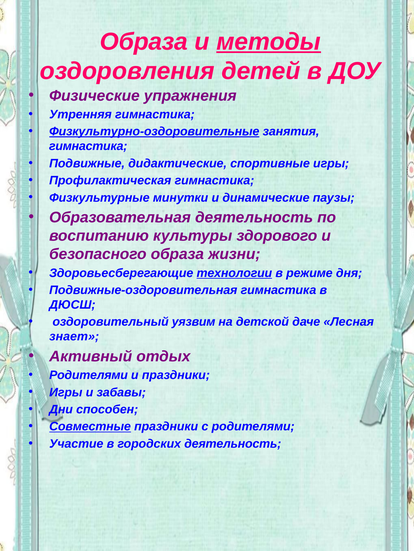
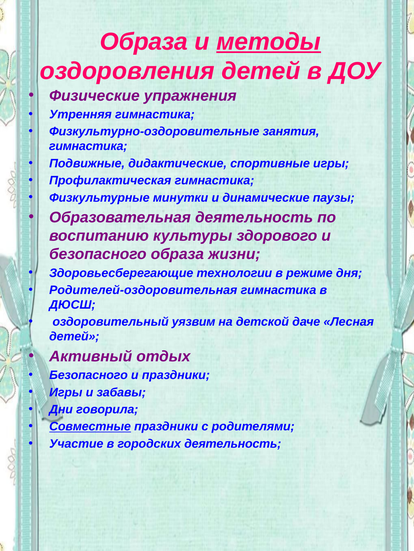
Физкультурно-оздоровительные underline: present -> none
технологии underline: present -> none
Подвижные-оздоровительная: Подвижные-оздоровительная -> Родителей-оздоровительная
знает at (74, 337): знает -> детей
Родителями at (89, 376): Родителями -> Безопасного
способен: способен -> говорила
